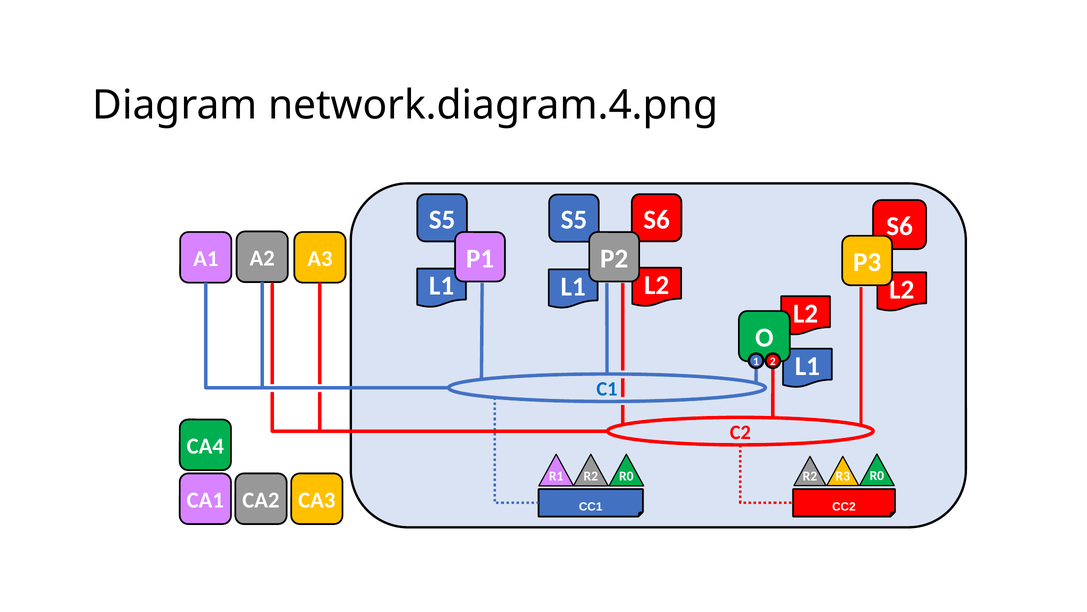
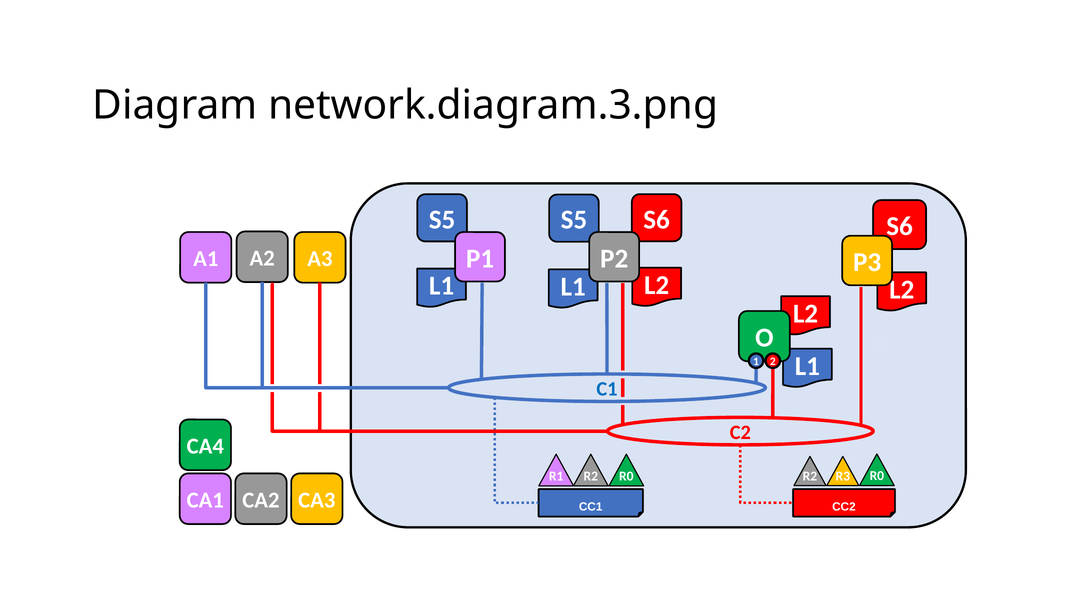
network.diagram.4.png: network.diagram.4.png -> network.diagram.3.png
